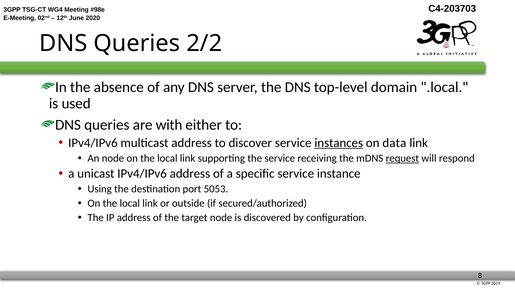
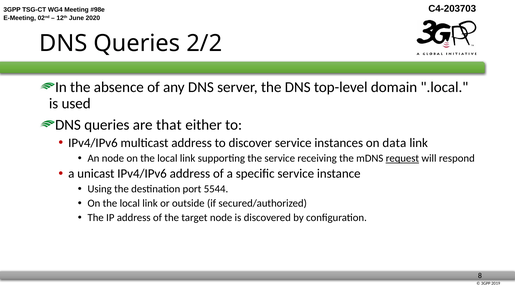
with: with -> that
instances underline: present -> none
5053: 5053 -> 5544
